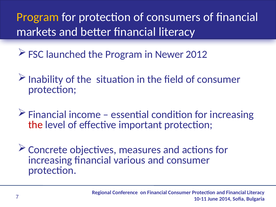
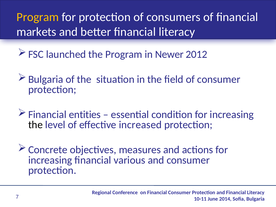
Inability at (46, 79): Inability -> Bulgaria
income: income -> entities
the at (35, 125) colour: red -> black
important: important -> increased
